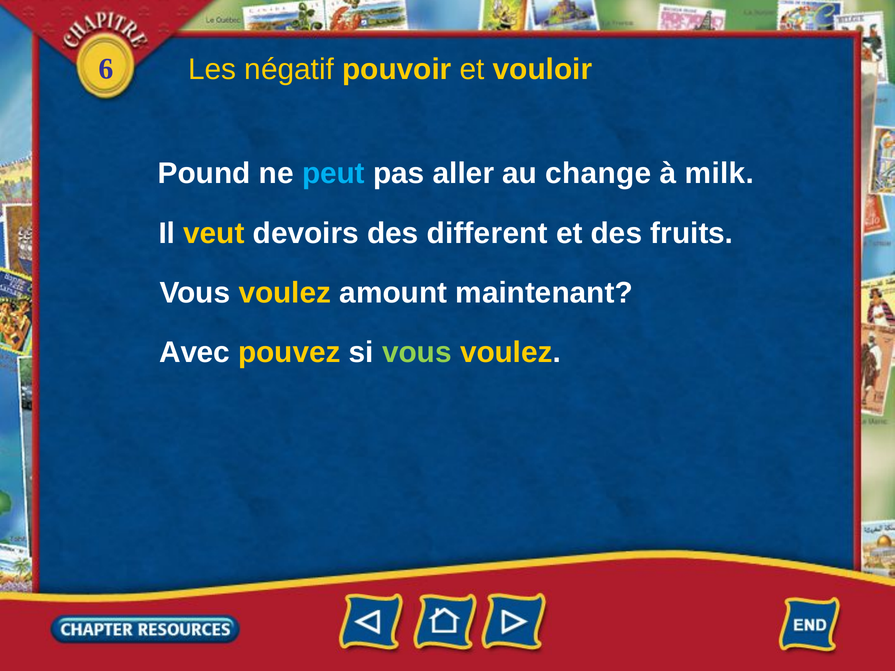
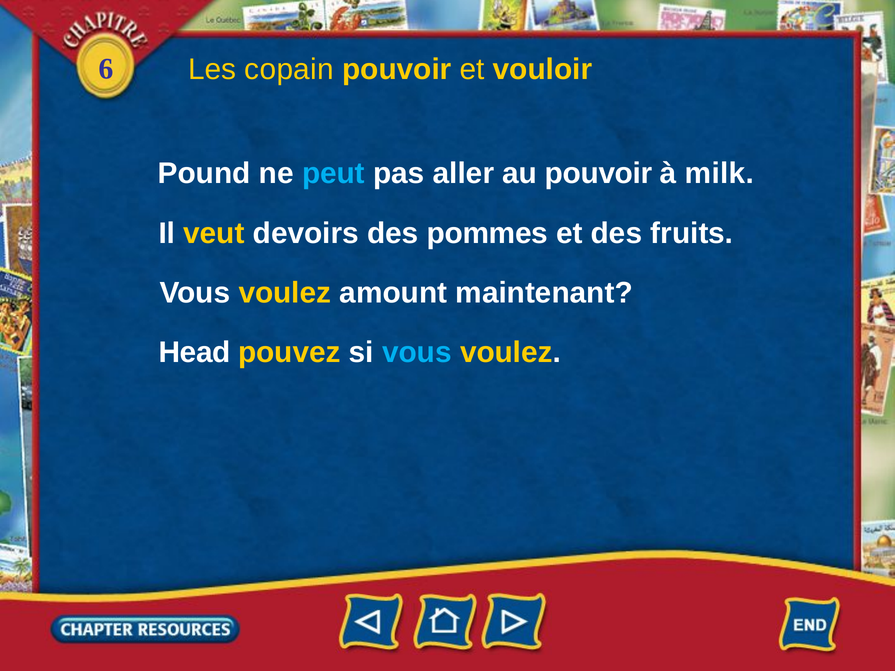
négatif: négatif -> copain
au change: change -> pouvoir
different: different -> pommes
Avec: Avec -> Head
vous at (417, 353) colour: light green -> light blue
